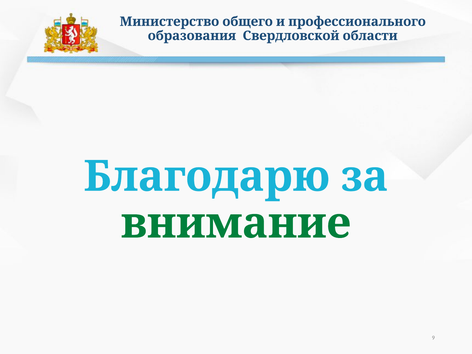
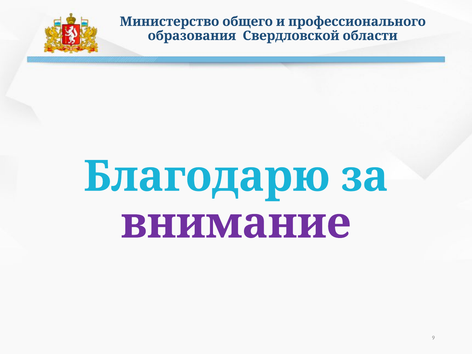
внимание colour: green -> purple
